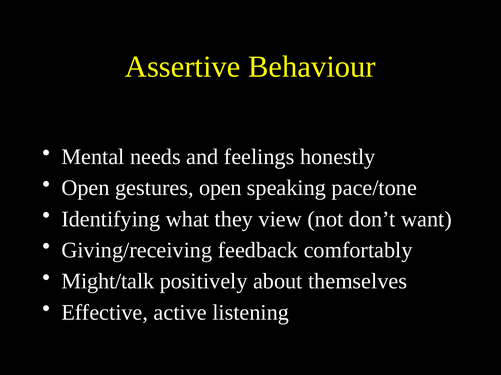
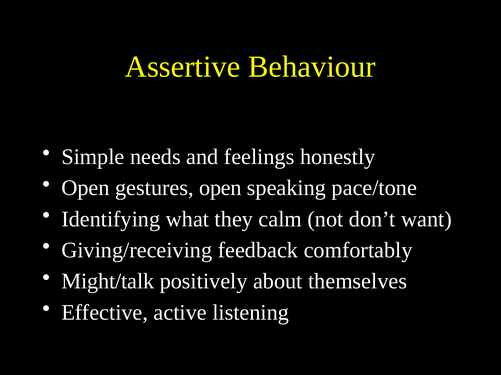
Mental: Mental -> Simple
view: view -> calm
